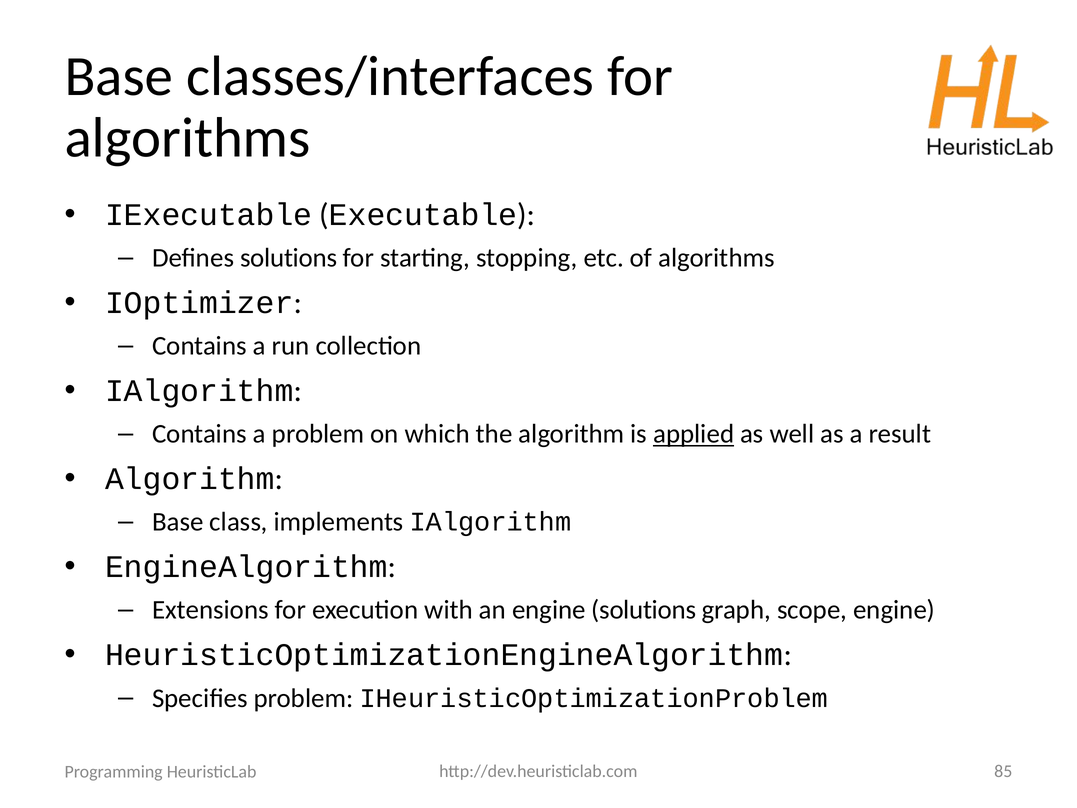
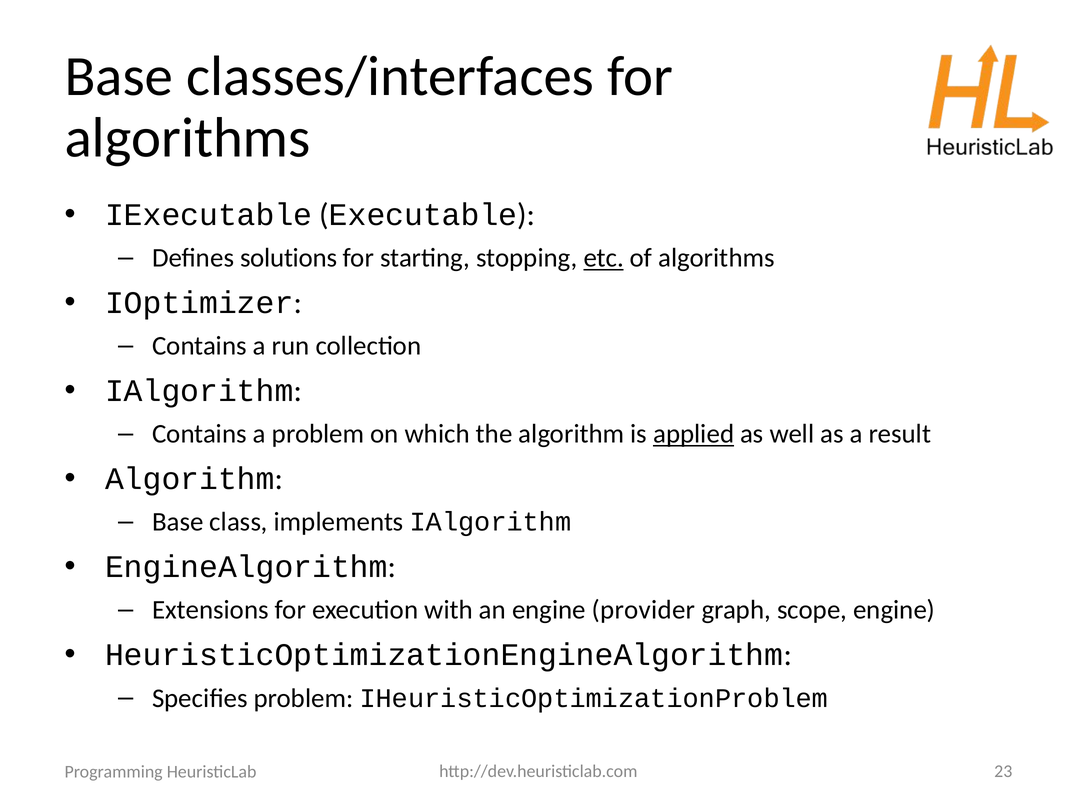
etc underline: none -> present
engine solutions: solutions -> provider
85: 85 -> 23
